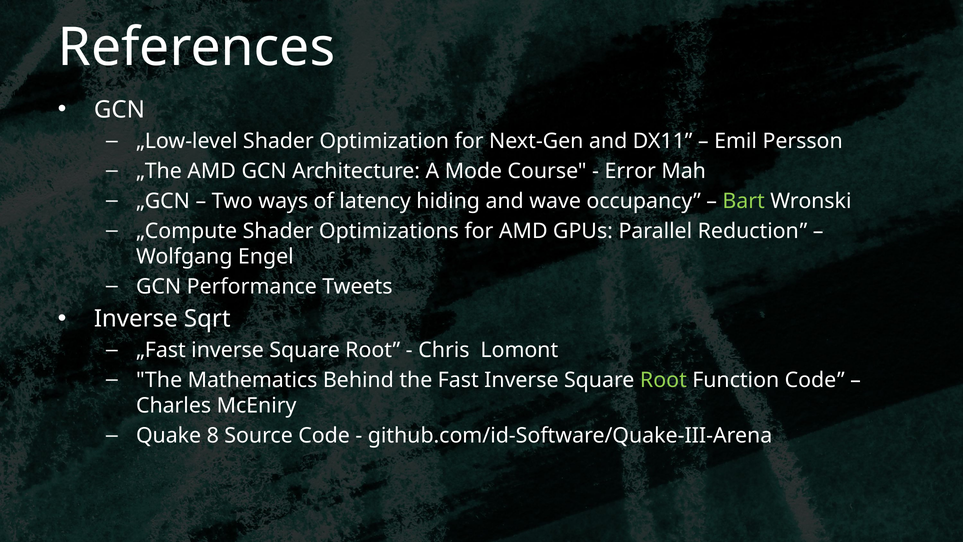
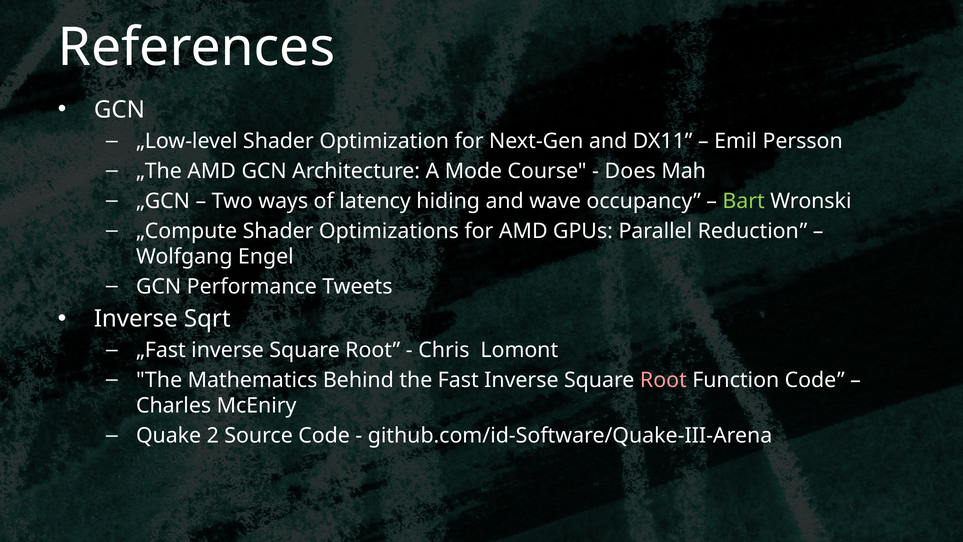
Error: Error -> Does
Root at (663, 380) colour: light green -> pink
8: 8 -> 2
